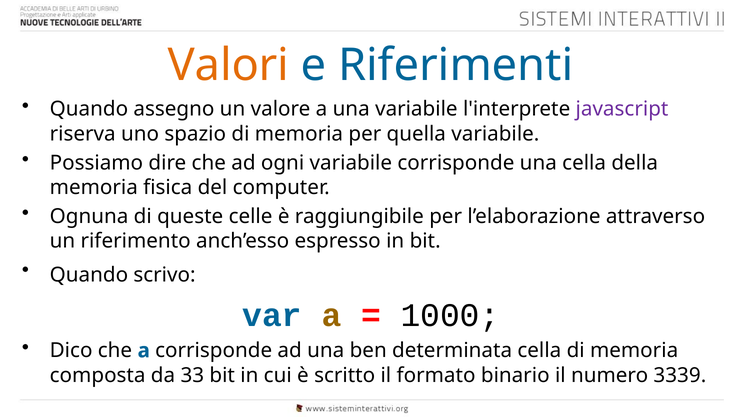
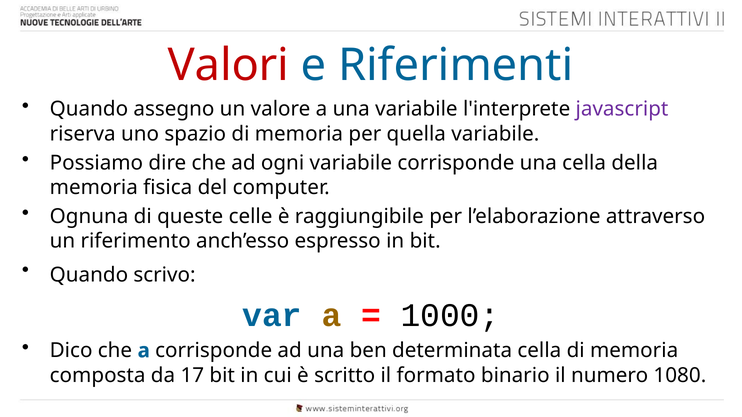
Valori colour: orange -> red
33: 33 -> 17
3339: 3339 -> 1080
